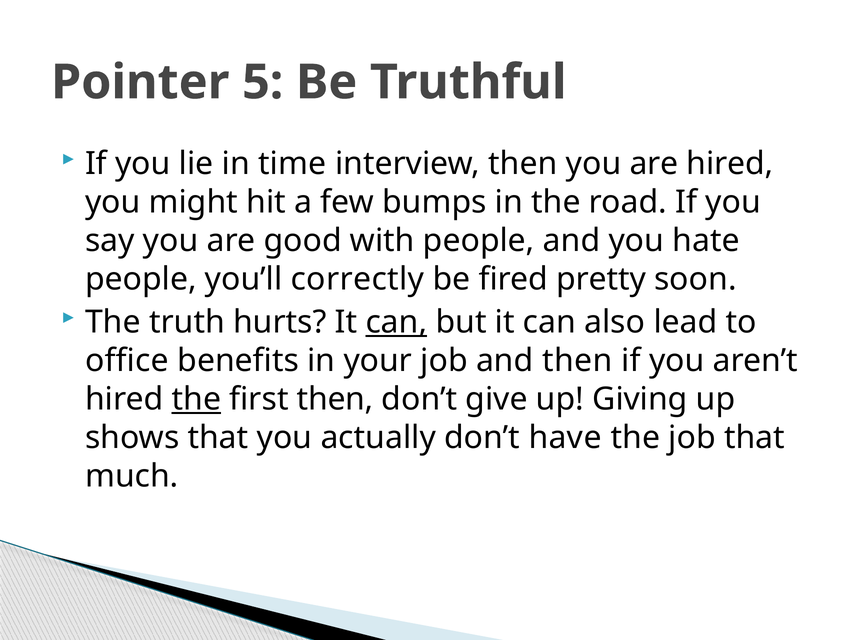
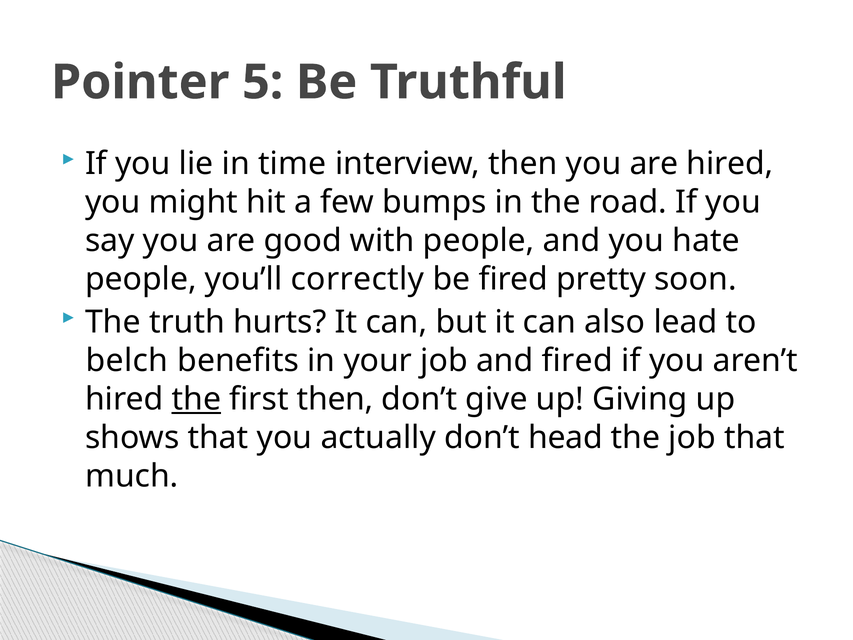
can at (396, 322) underline: present -> none
office: office -> belch
and then: then -> fired
have: have -> head
